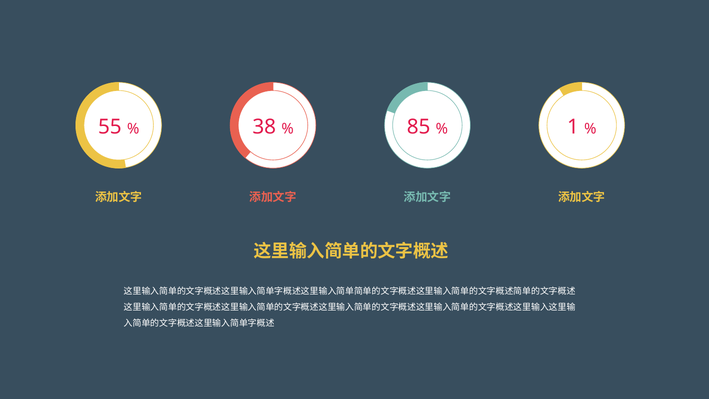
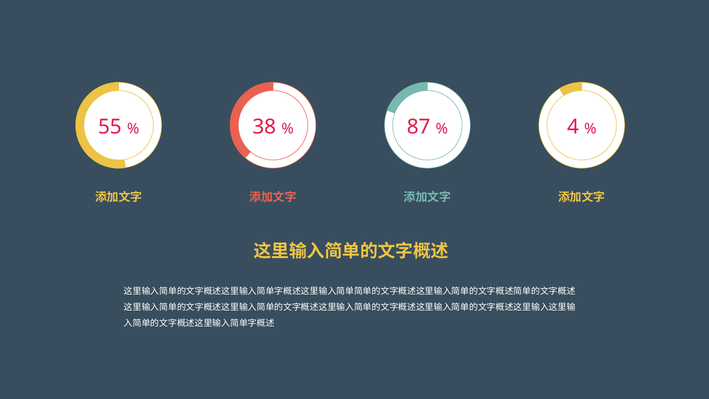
85: 85 -> 87
1: 1 -> 4
